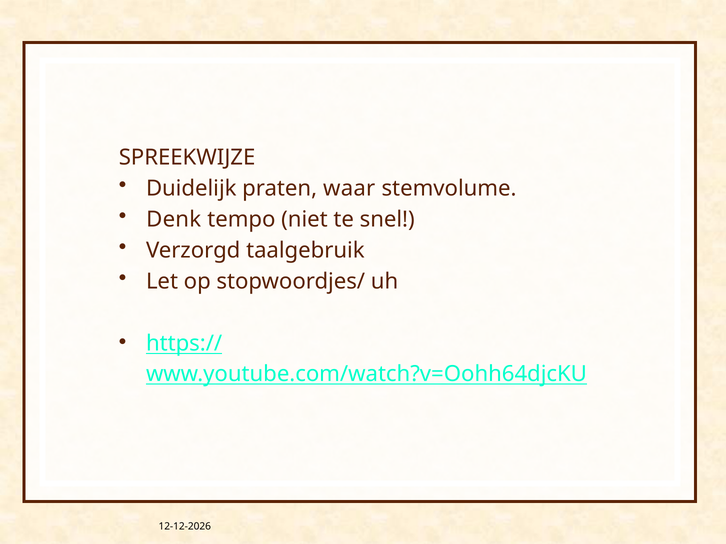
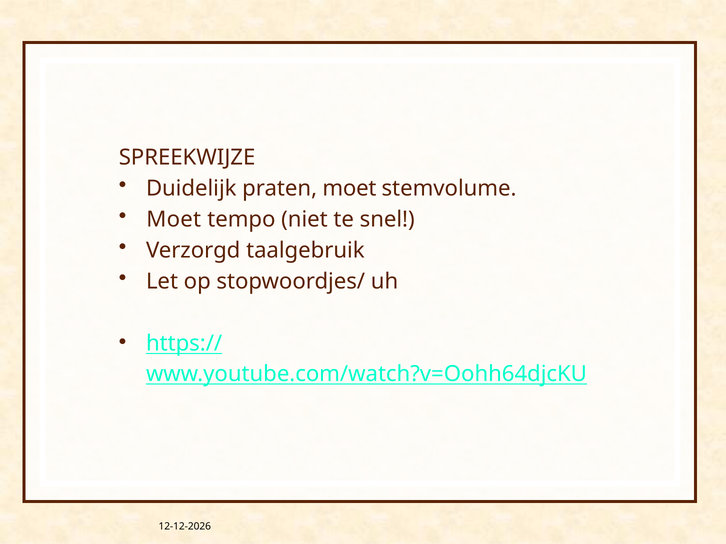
praten waar: waar -> moet
Denk at (174, 220): Denk -> Moet
